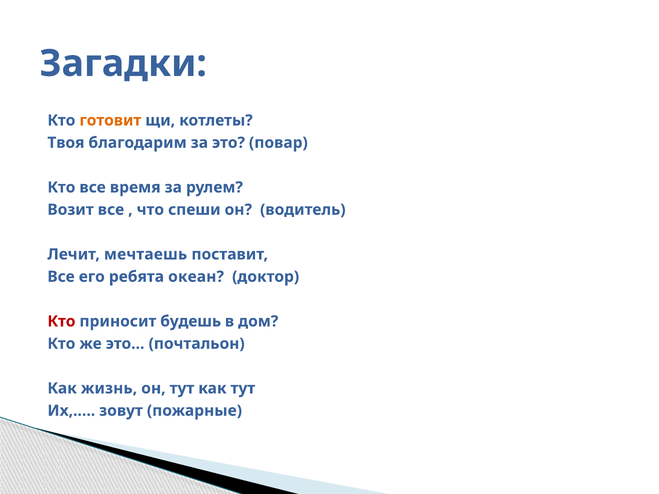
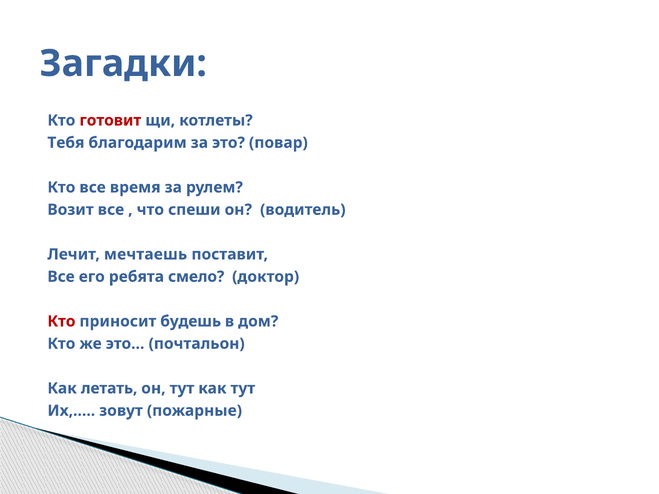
готовит colour: orange -> red
Твоя: Твоя -> Тебя
океан: океан -> смело
жизнь: жизнь -> летать
